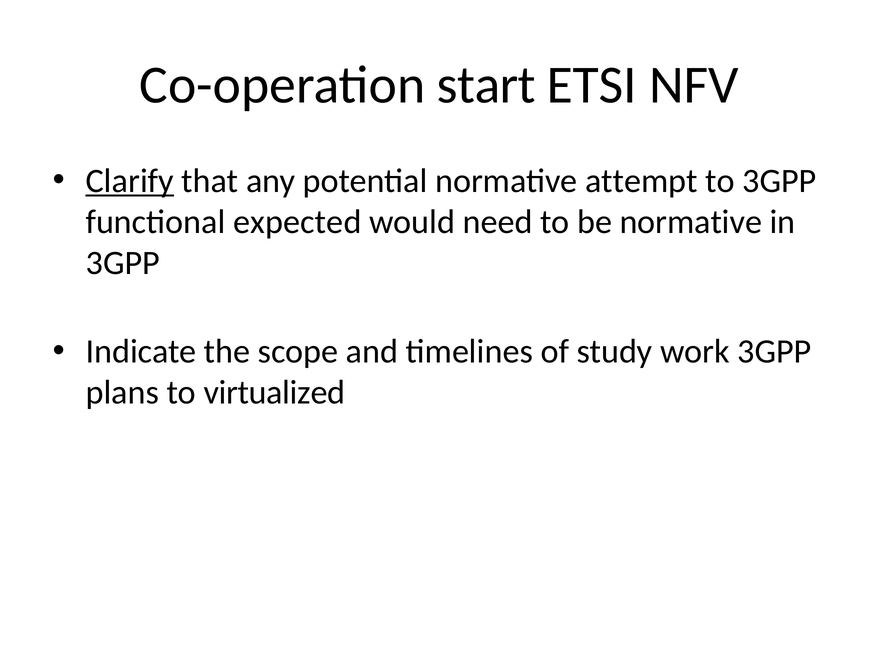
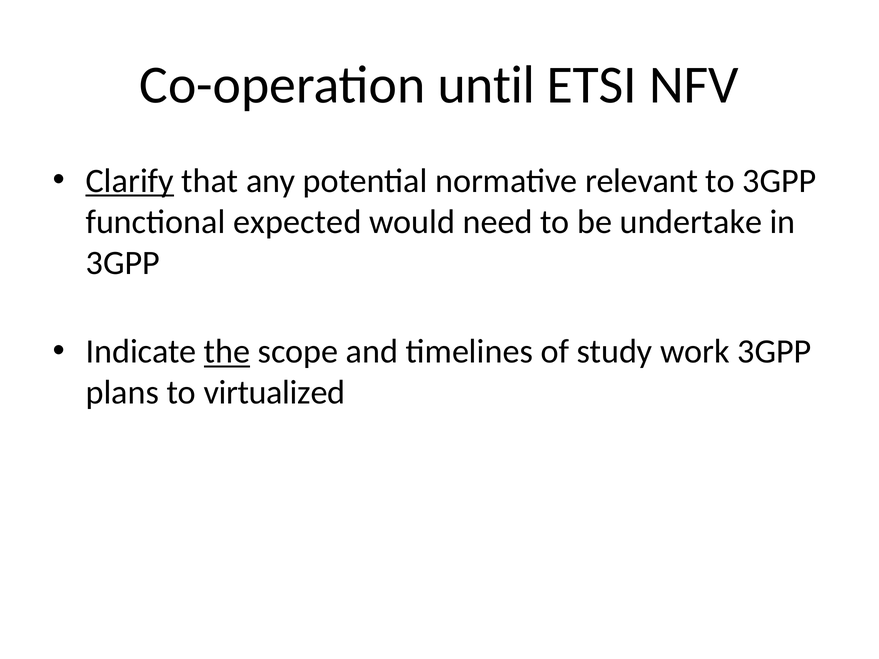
start: start -> until
attempt: attempt -> relevant
be normative: normative -> undertake
the underline: none -> present
